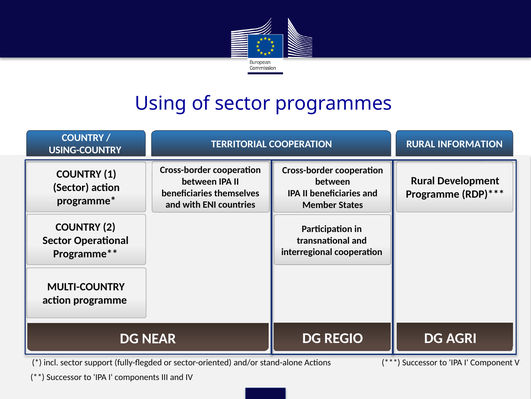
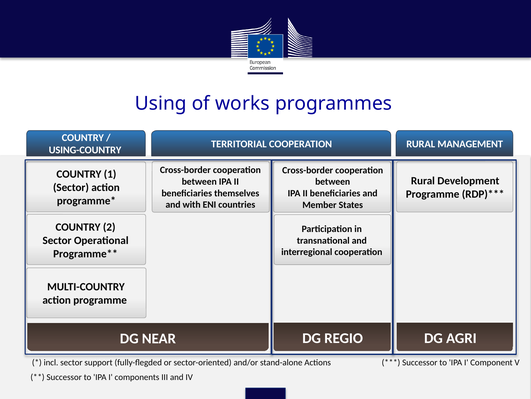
of sector: sector -> works
INFORMATION: INFORMATION -> MANAGEMENT
